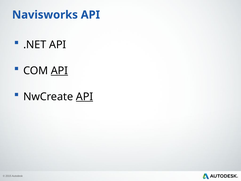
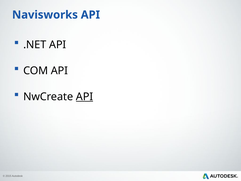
API at (59, 71) underline: present -> none
